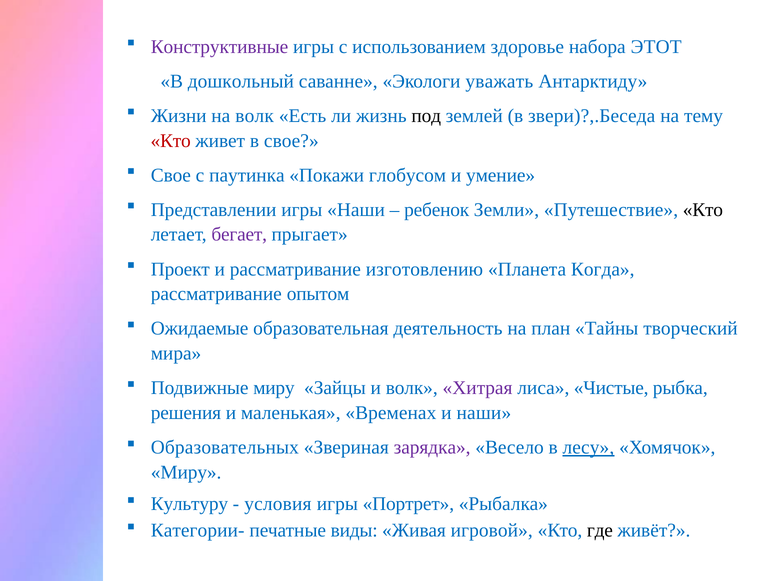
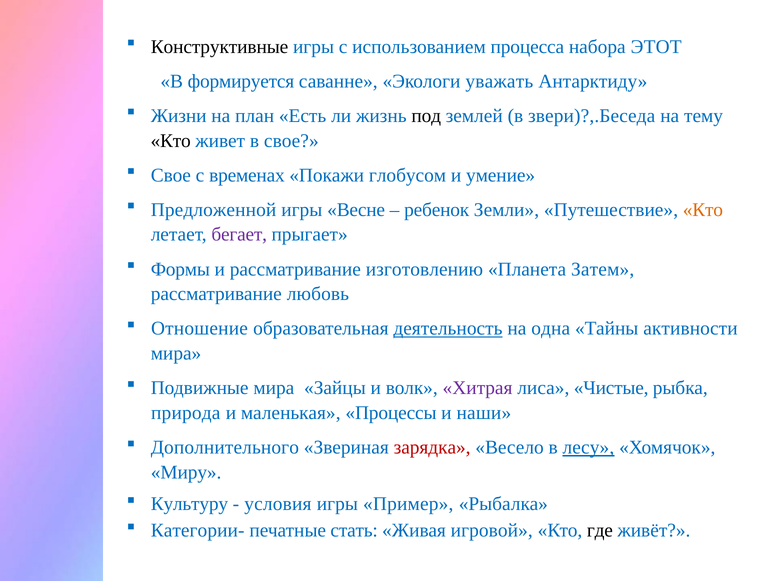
Конструктивные colour: purple -> black
здоровье: здоровье -> процесса
дошкольный: дошкольный -> формируется
на волк: волк -> план
Кто at (171, 141) colour: red -> black
паутинка: паутинка -> временах
Представлении: Представлении -> Предложенной
игры Наши: Наши -> Весне
Кто at (703, 210) colour: black -> orange
Проект: Проект -> Формы
Когда: Когда -> Затем
опытом: опытом -> любовь
Ожидаемые: Ожидаемые -> Отношение
деятельность underline: none -> present
план: план -> одна
творческий: творческий -> активности
Подвижные миру: миру -> мира
решения: решения -> природа
Временах: Временах -> Процессы
Образовательных: Образовательных -> Дополнительного
зарядка colour: purple -> red
Портрет: Портрет -> Пример
виды: виды -> стать
